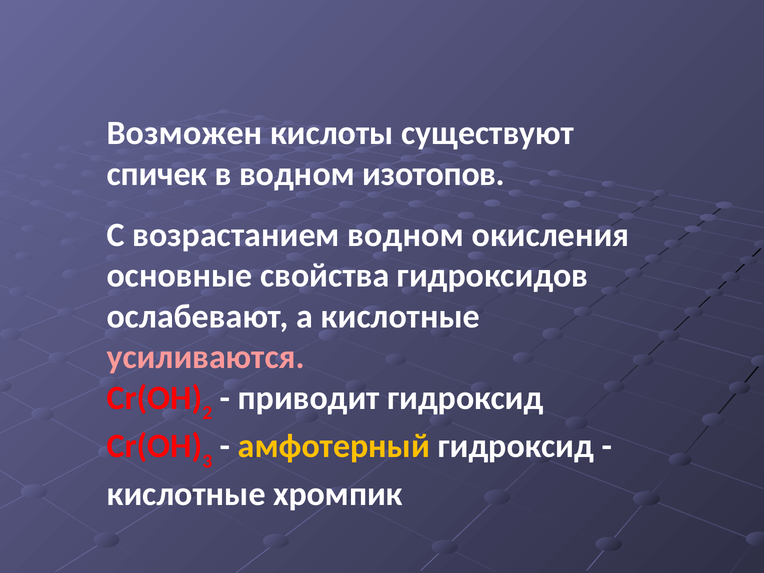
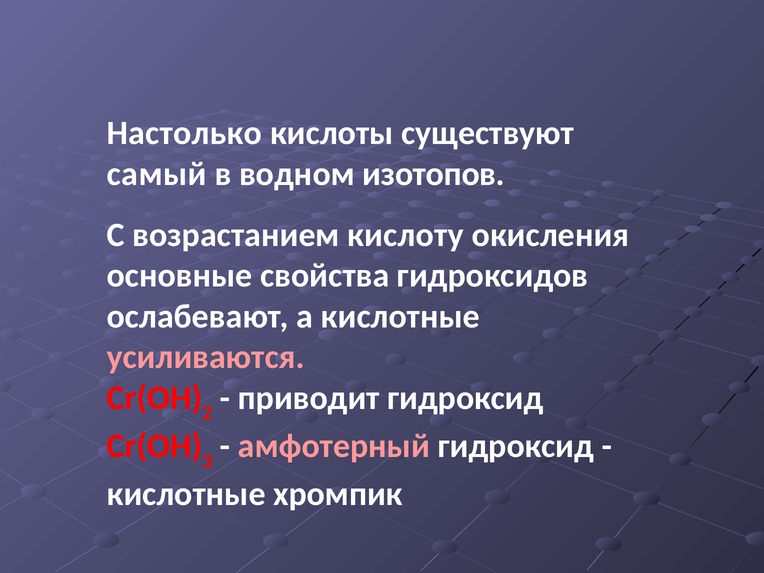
Возможен: Возможен -> Настолько
спичек: спичек -> самый
возрастанием водном: водном -> кислоту
амфотерный colour: yellow -> pink
